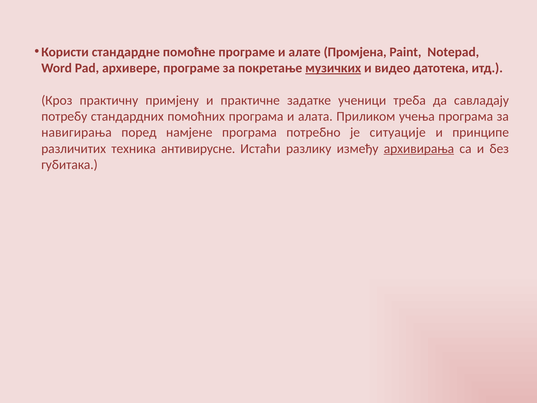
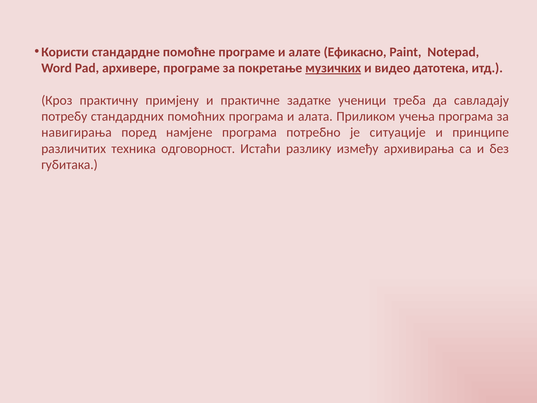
Промјена: Промјена -> Ефикасно
антивирусне: антивирусне -> одговорност
архивирања underline: present -> none
